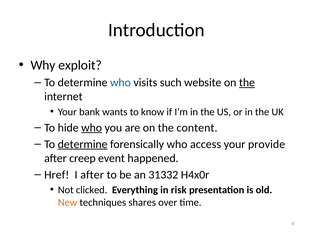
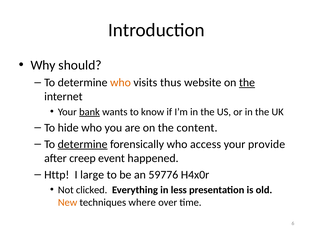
exploit: exploit -> should
who at (120, 83) colour: blue -> orange
such: such -> thus
bank underline: none -> present
who at (92, 128) underline: present -> none
Href: Href -> Http
I after: after -> large
31332: 31332 -> 59776
risk: risk -> less
shares: shares -> where
